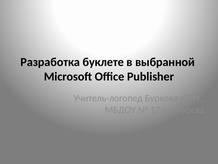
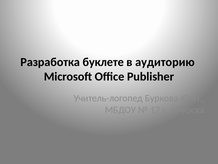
выбранной: выбранной -> аудиторию
